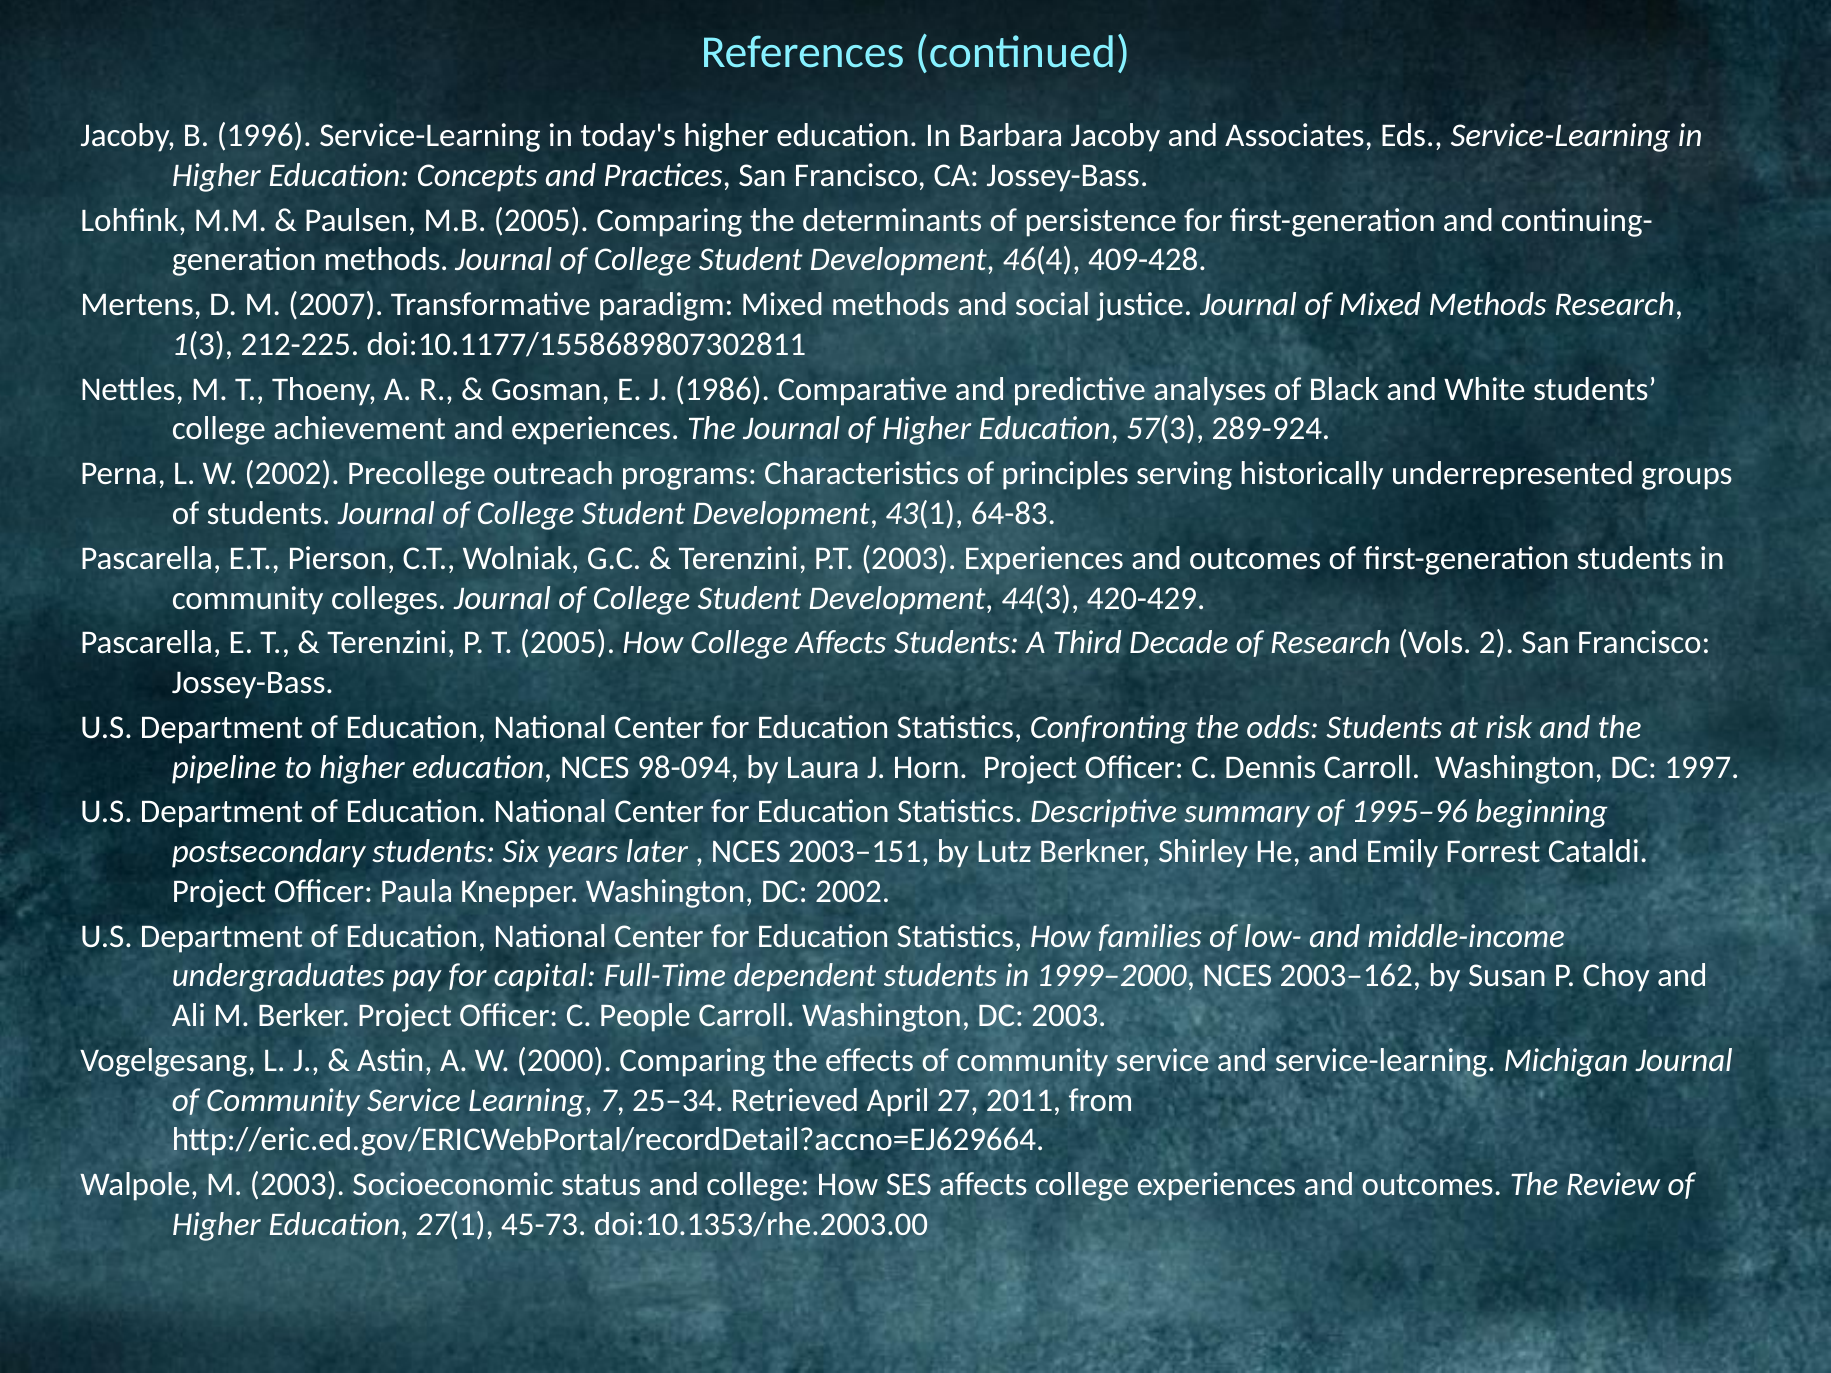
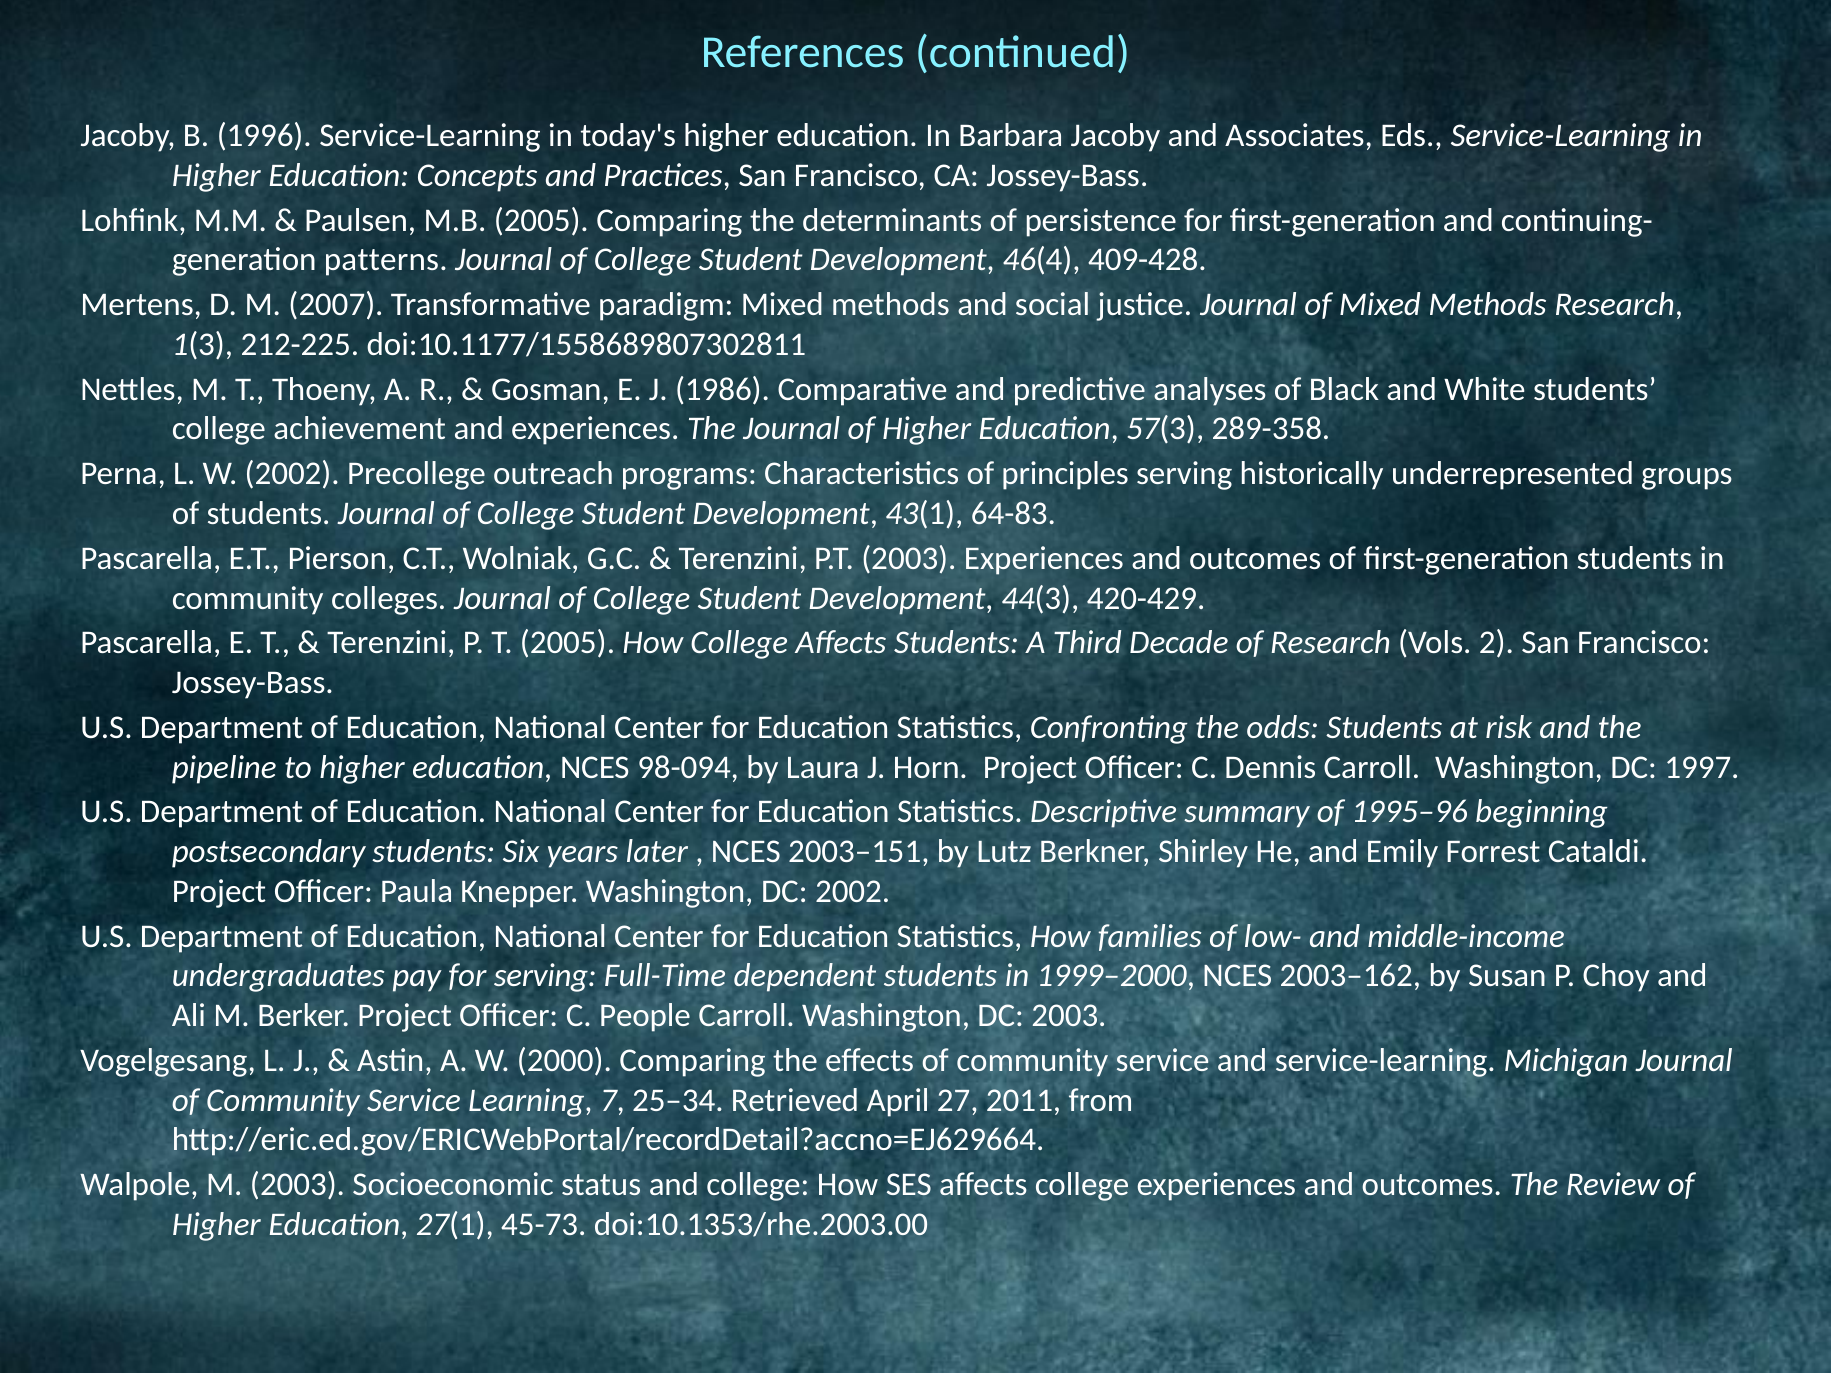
methods at (386, 260): methods -> patterns
289-924: 289-924 -> 289-358
for capital: capital -> serving
